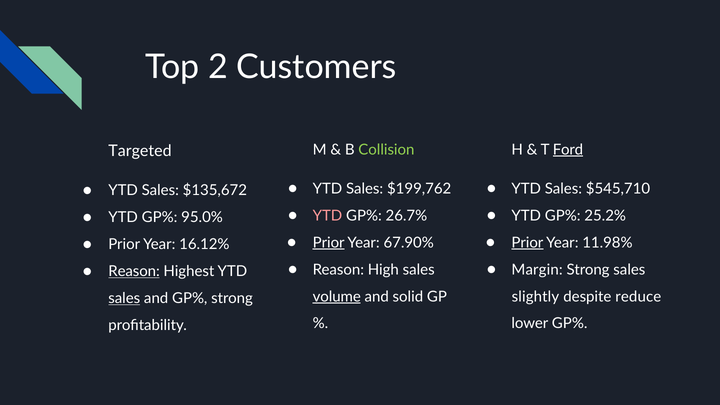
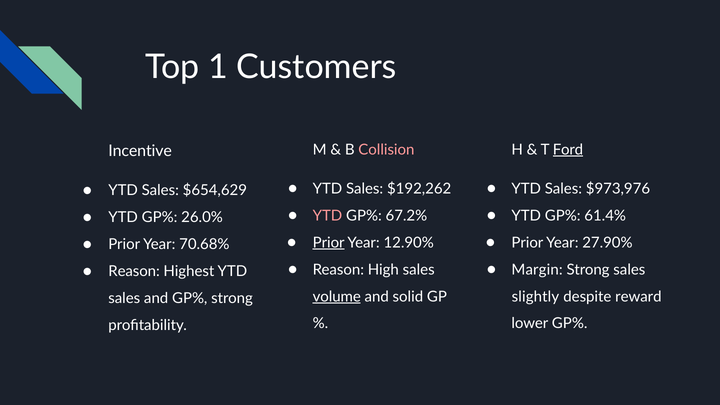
2: 2 -> 1
Collision colour: light green -> pink
Targeted: Targeted -> Incentive
$199,762: $199,762 -> $192,262
$545,710: $545,710 -> $973,976
$135,672: $135,672 -> $654,629
26.7%: 26.7% -> 67.2%
25.2%: 25.2% -> 61.4%
95.0%: 95.0% -> 26.0%
67.90%: 67.90% -> 12.90%
Prior at (527, 243) underline: present -> none
11.98%: 11.98% -> 27.90%
16.12%: 16.12% -> 70.68%
Reason at (134, 271) underline: present -> none
reduce: reduce -> reward
sales at (124, 298) underline: present -> none
